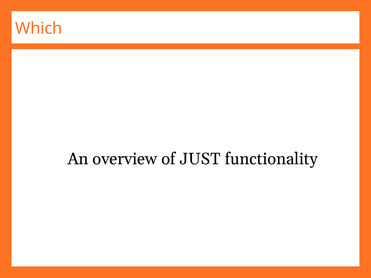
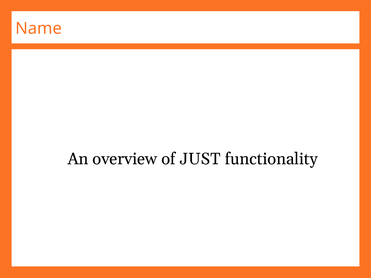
Which: Which -> Name
